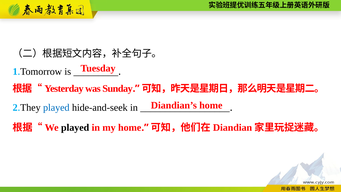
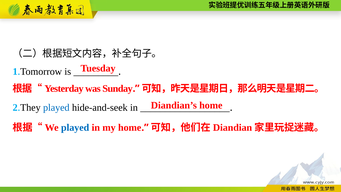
played at (75, 127) colour: black -> blue
